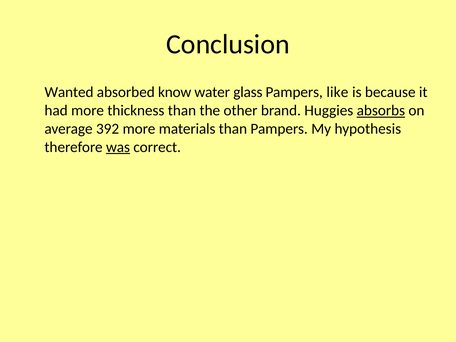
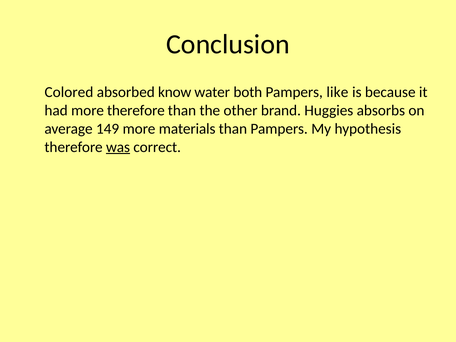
Wanted: Wanted -> Colored
glass: glass -> both
more thickness: thickness -> therefore
absorbs underline: present -> none
392: 392 -> 149
